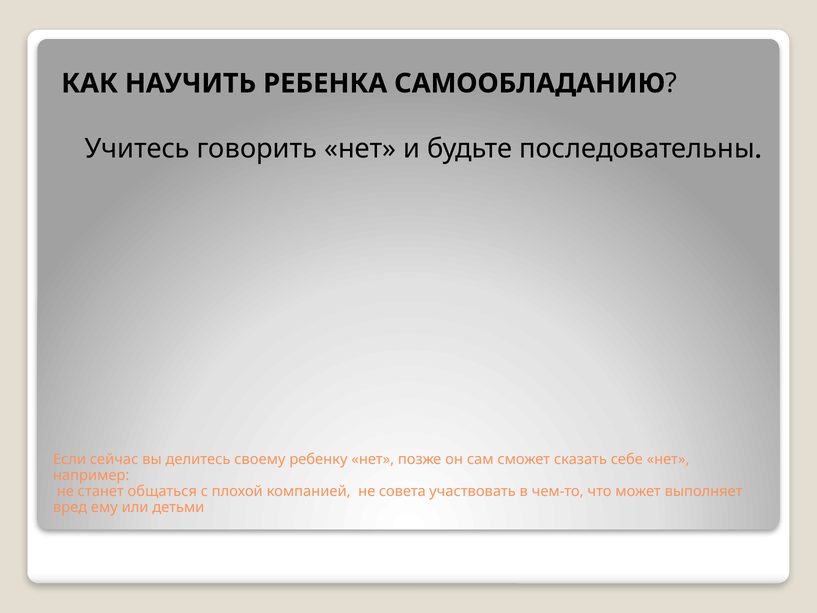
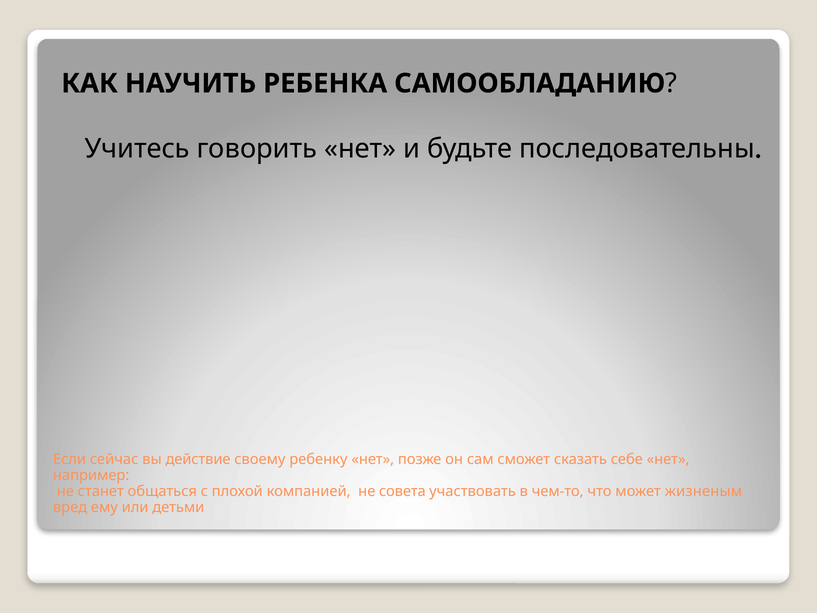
делитесь: делитесь -> действие
выполняет: выполняет -> жизненым
